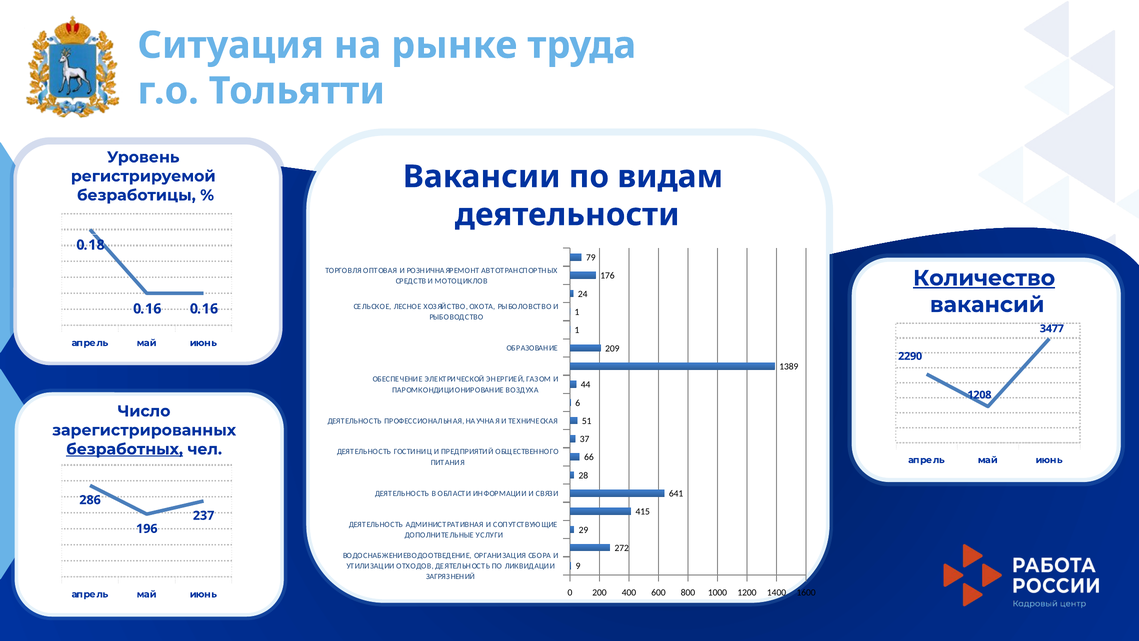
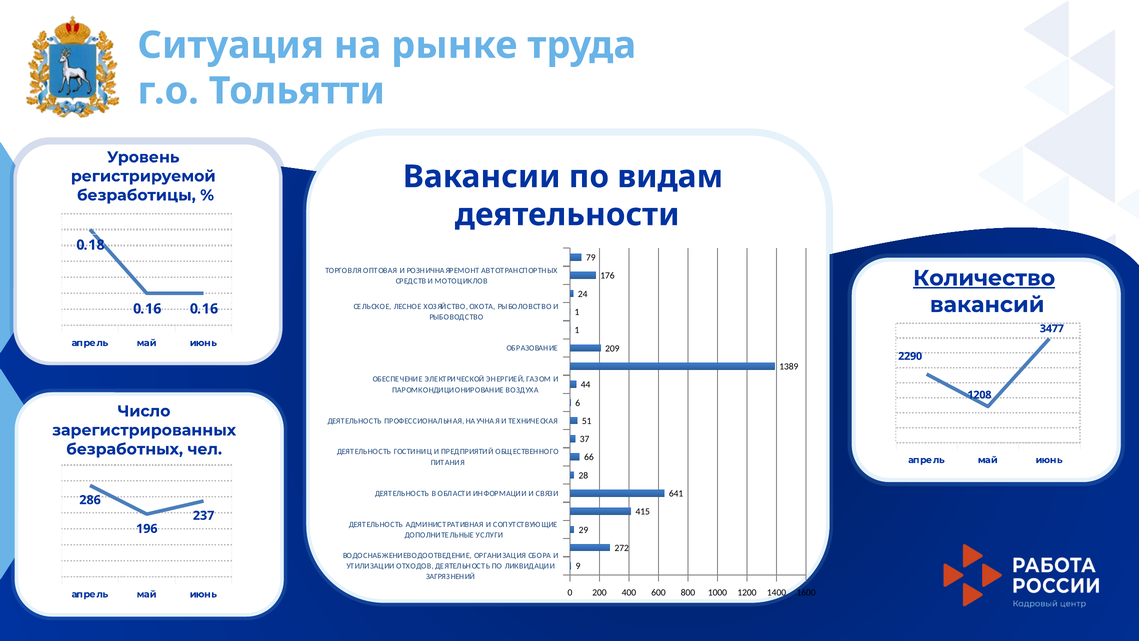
безработных underline: present -> none
